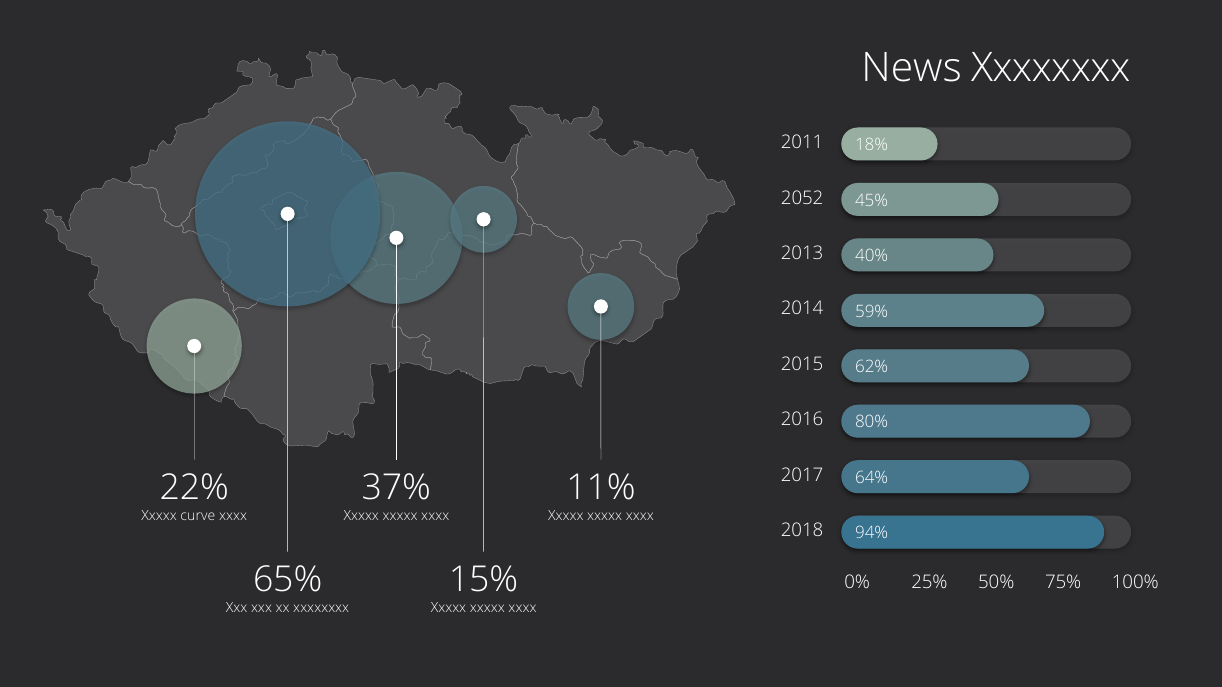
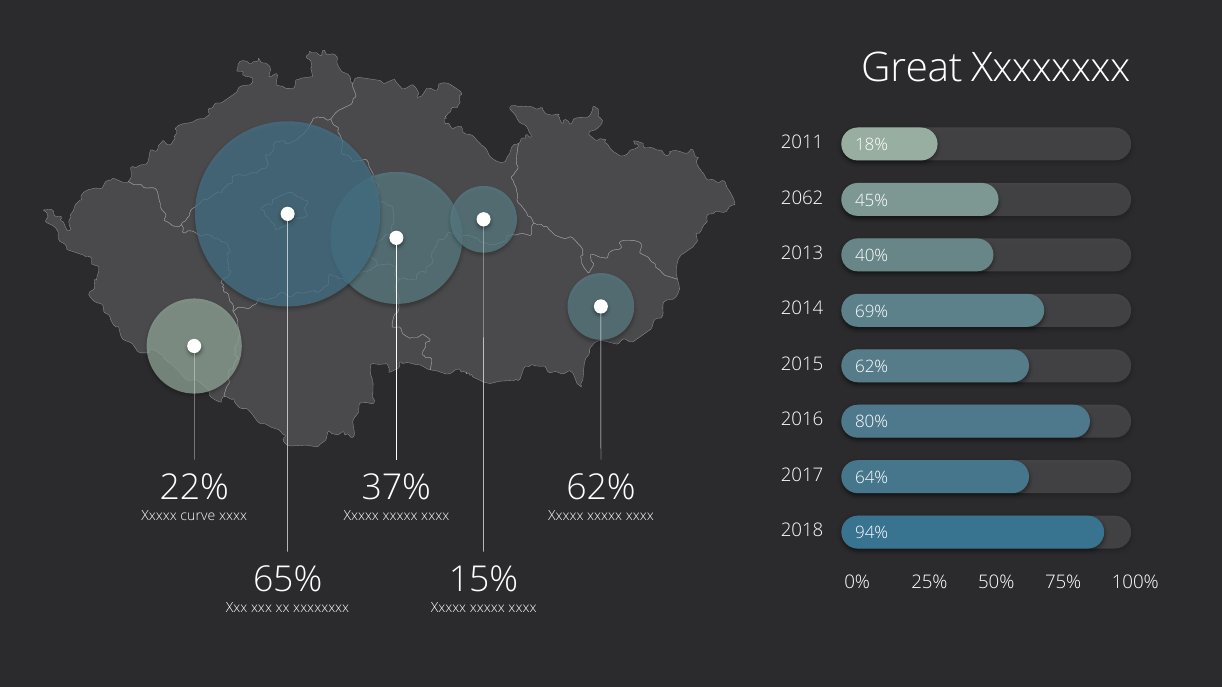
News: News -> Great
2052: 2052 -> 2062
59%: 59% -> 69%
11% at (601, 488): 11% -> 62%
